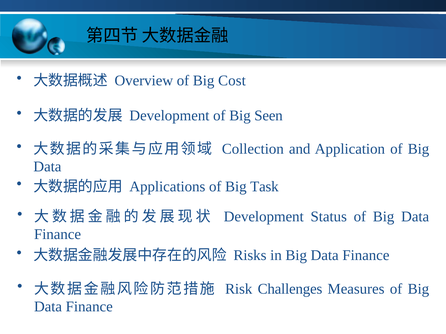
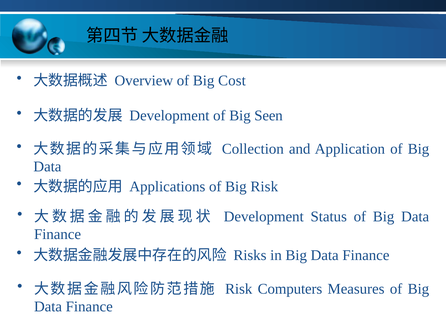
Big Task: Task -> Risk
Challenges: Challenges -> Computers
